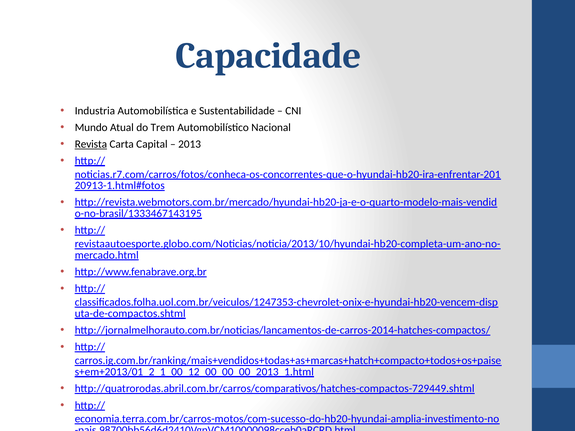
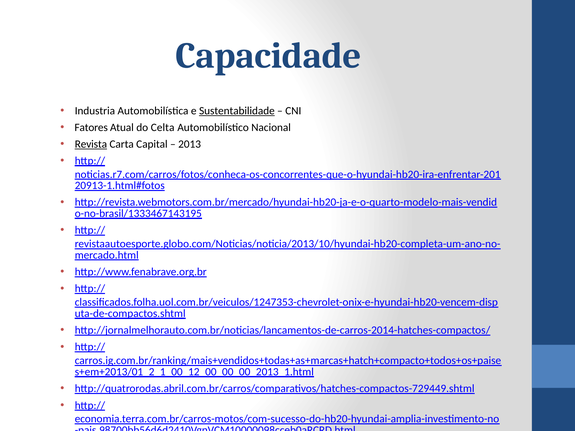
Sustentabilidade underline: none -> present
Mundo: Mundo -> Fatores
Trem: Trem -> Celta
